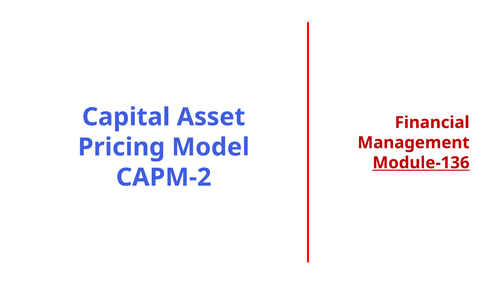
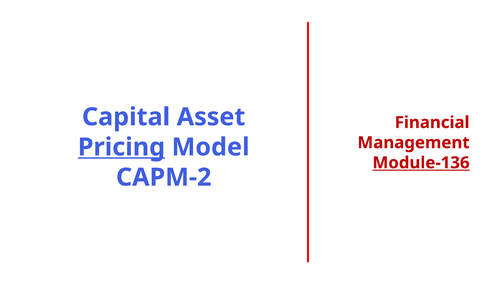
Pricing underline: none -> present
